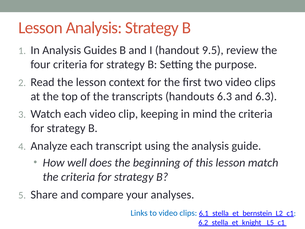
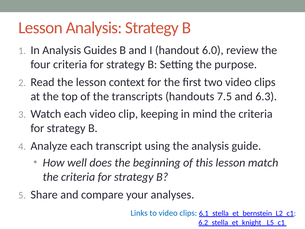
9.5: 9.5 -> 6.0
handouts 6.3: 6.3 -> 7.5
